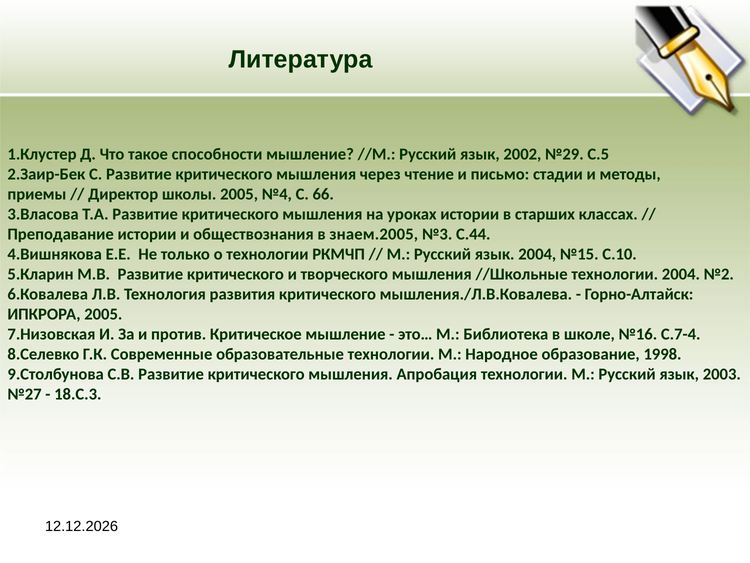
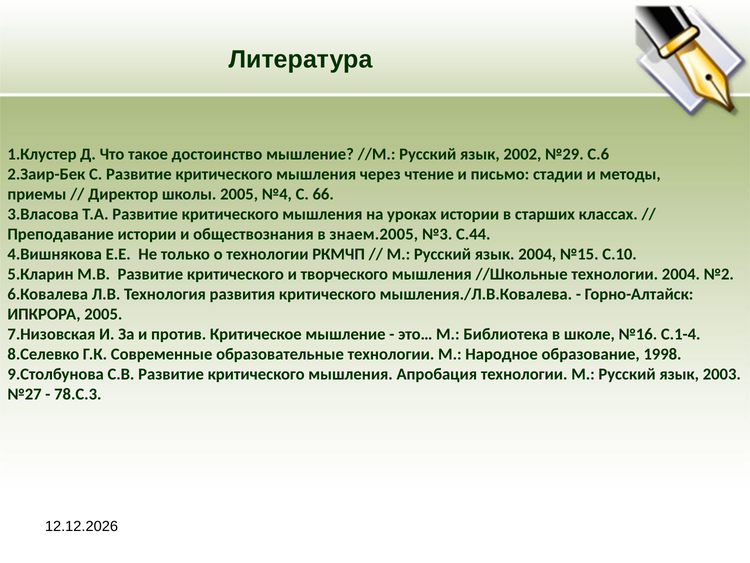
способности: способности -> достоинство
С.5: С.5 -> С.6
С.7-4: С.7-4 -> С.1-4
18.С.3: 18.С.3 -> 78.С.3
